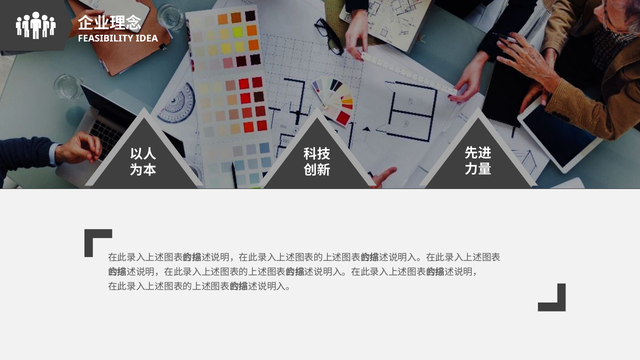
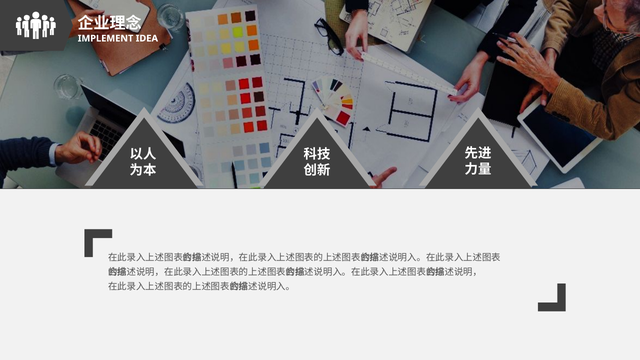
FEASIBILITY: FEASIBILITY -> IMPLEMENT
